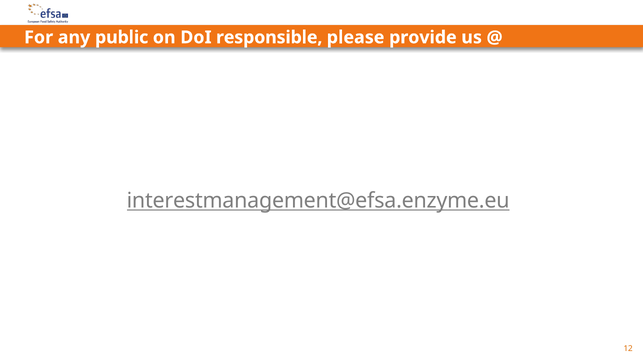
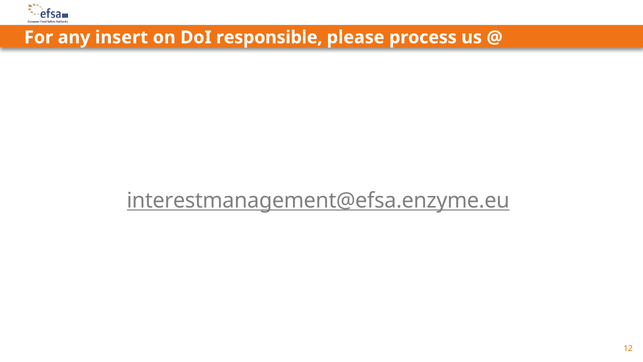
public: public -> insert
provide: provide -> process
